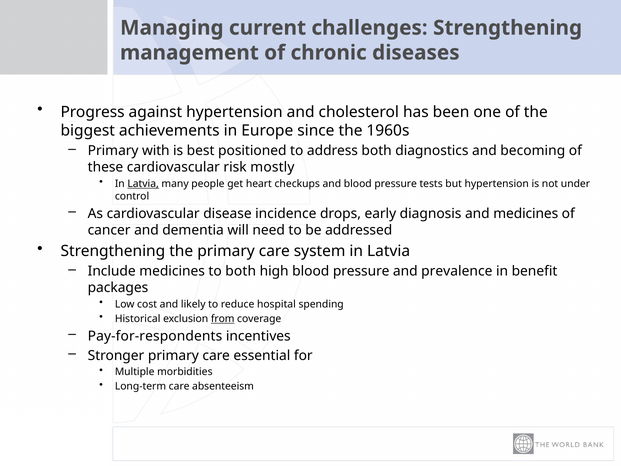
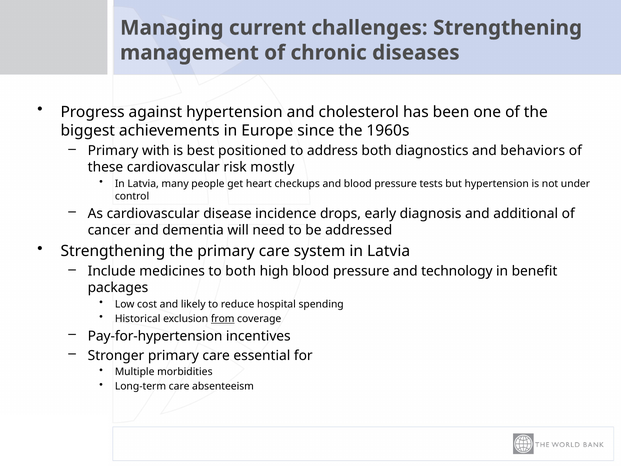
becoming: becoming -> behaviors
Latvia at (143, 184) underline: present -> none
and medicines: medicines -> additional
prevalence: prevalence -> technology
Pay-for-respondents: Pay-for-respondents -> Pay-for-hypertension
